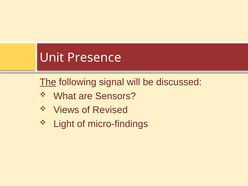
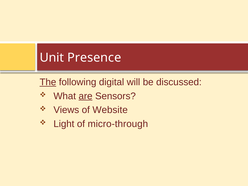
signal: signal -> digital
are underline: none -> present
Revised: Revised -> Website
micro-findings: micro-findings -> micro-through
